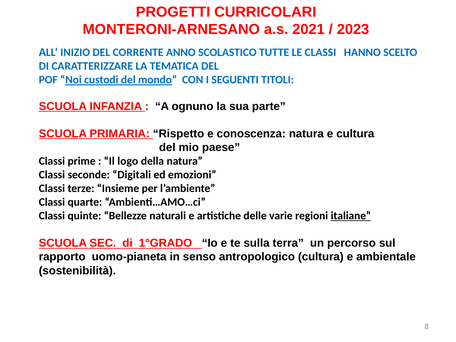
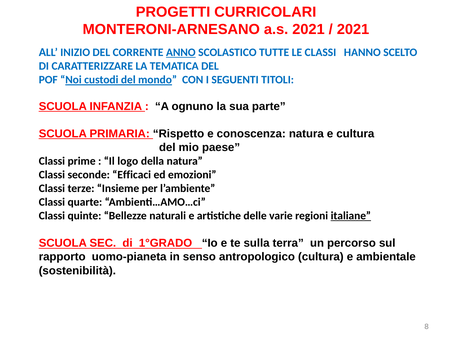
2023 at (353, 30): 2023 -> 2021
ANNO underline: none -> present
Digitali: Digitali -> Efficaci
